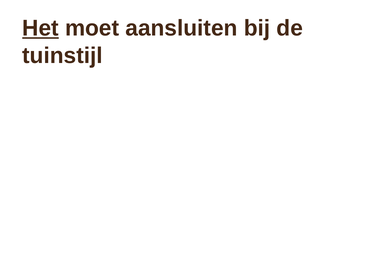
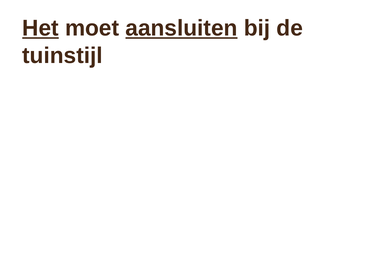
aansluiten underline: none -> present
